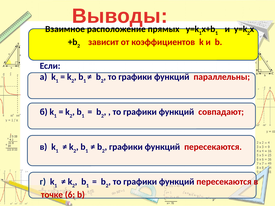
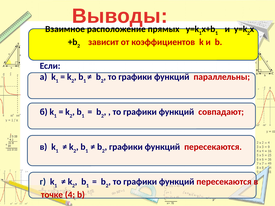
6: 6 -> 4
